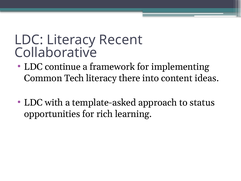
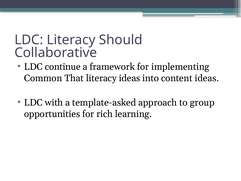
Recent: Recent -> Should
Tech: Tech -> That
literacy there: there -> ideas
status: status -> group
